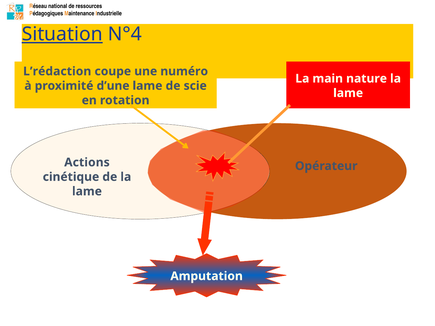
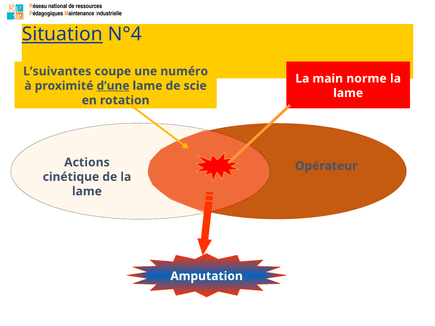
L’rédaction: L’rédaction -> L’suivantes
nature: nature -> norme
d’une underline: none -> present
